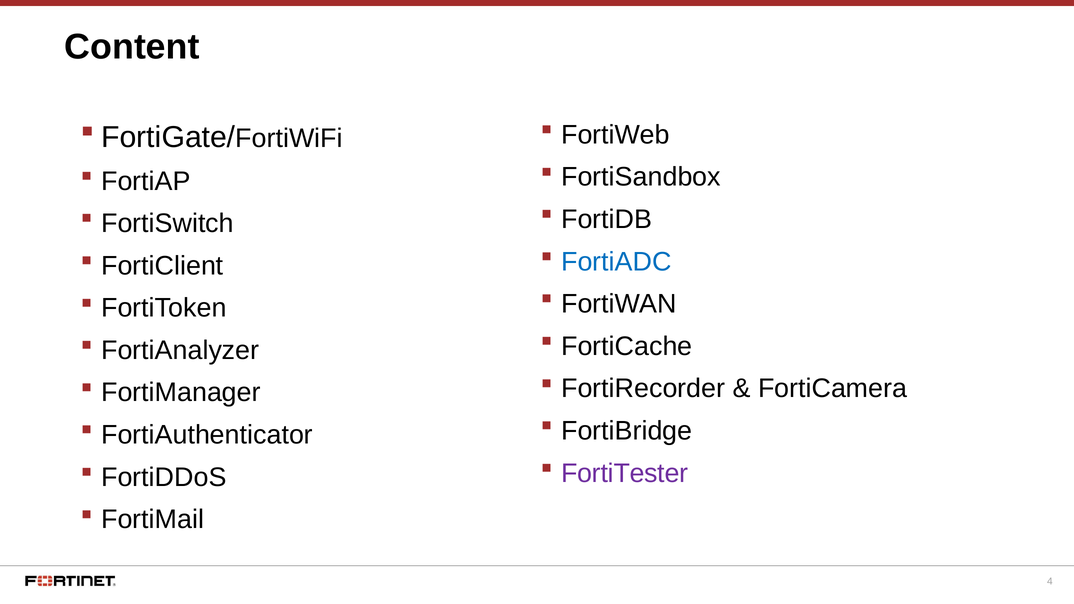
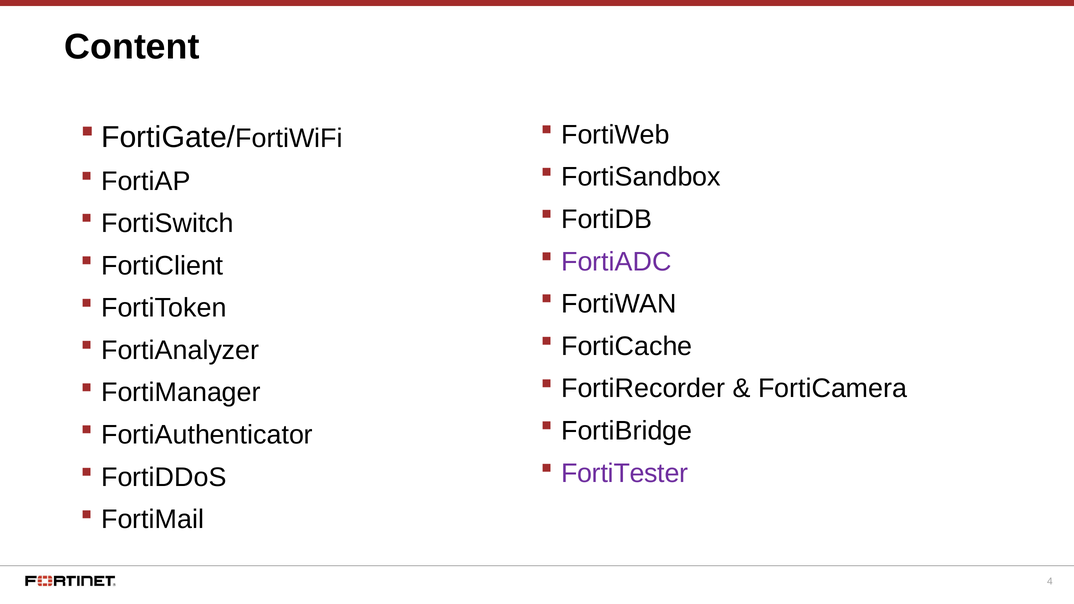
FortiADC colour: blue -> purple
